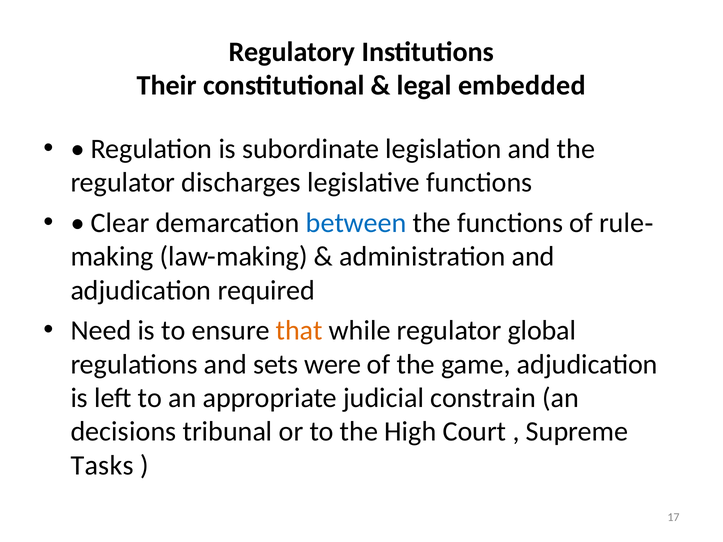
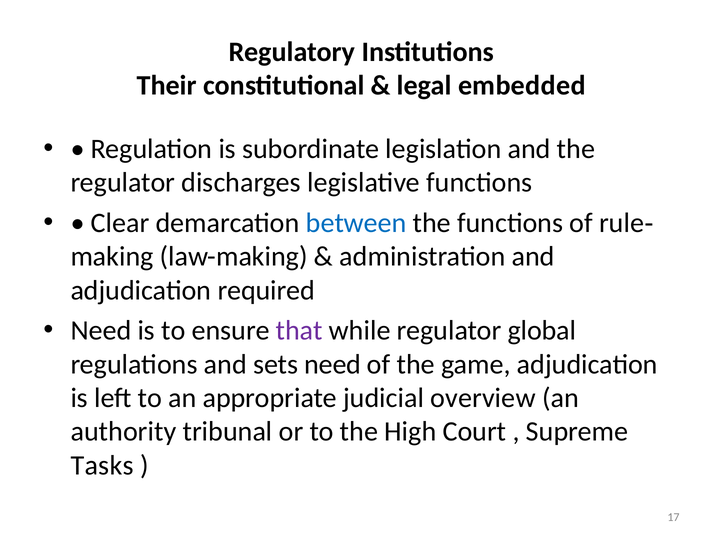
that colour: orange -> purple
sets were: were -> need
constrain: constrain -> overview
decisions: decisions -> authority
